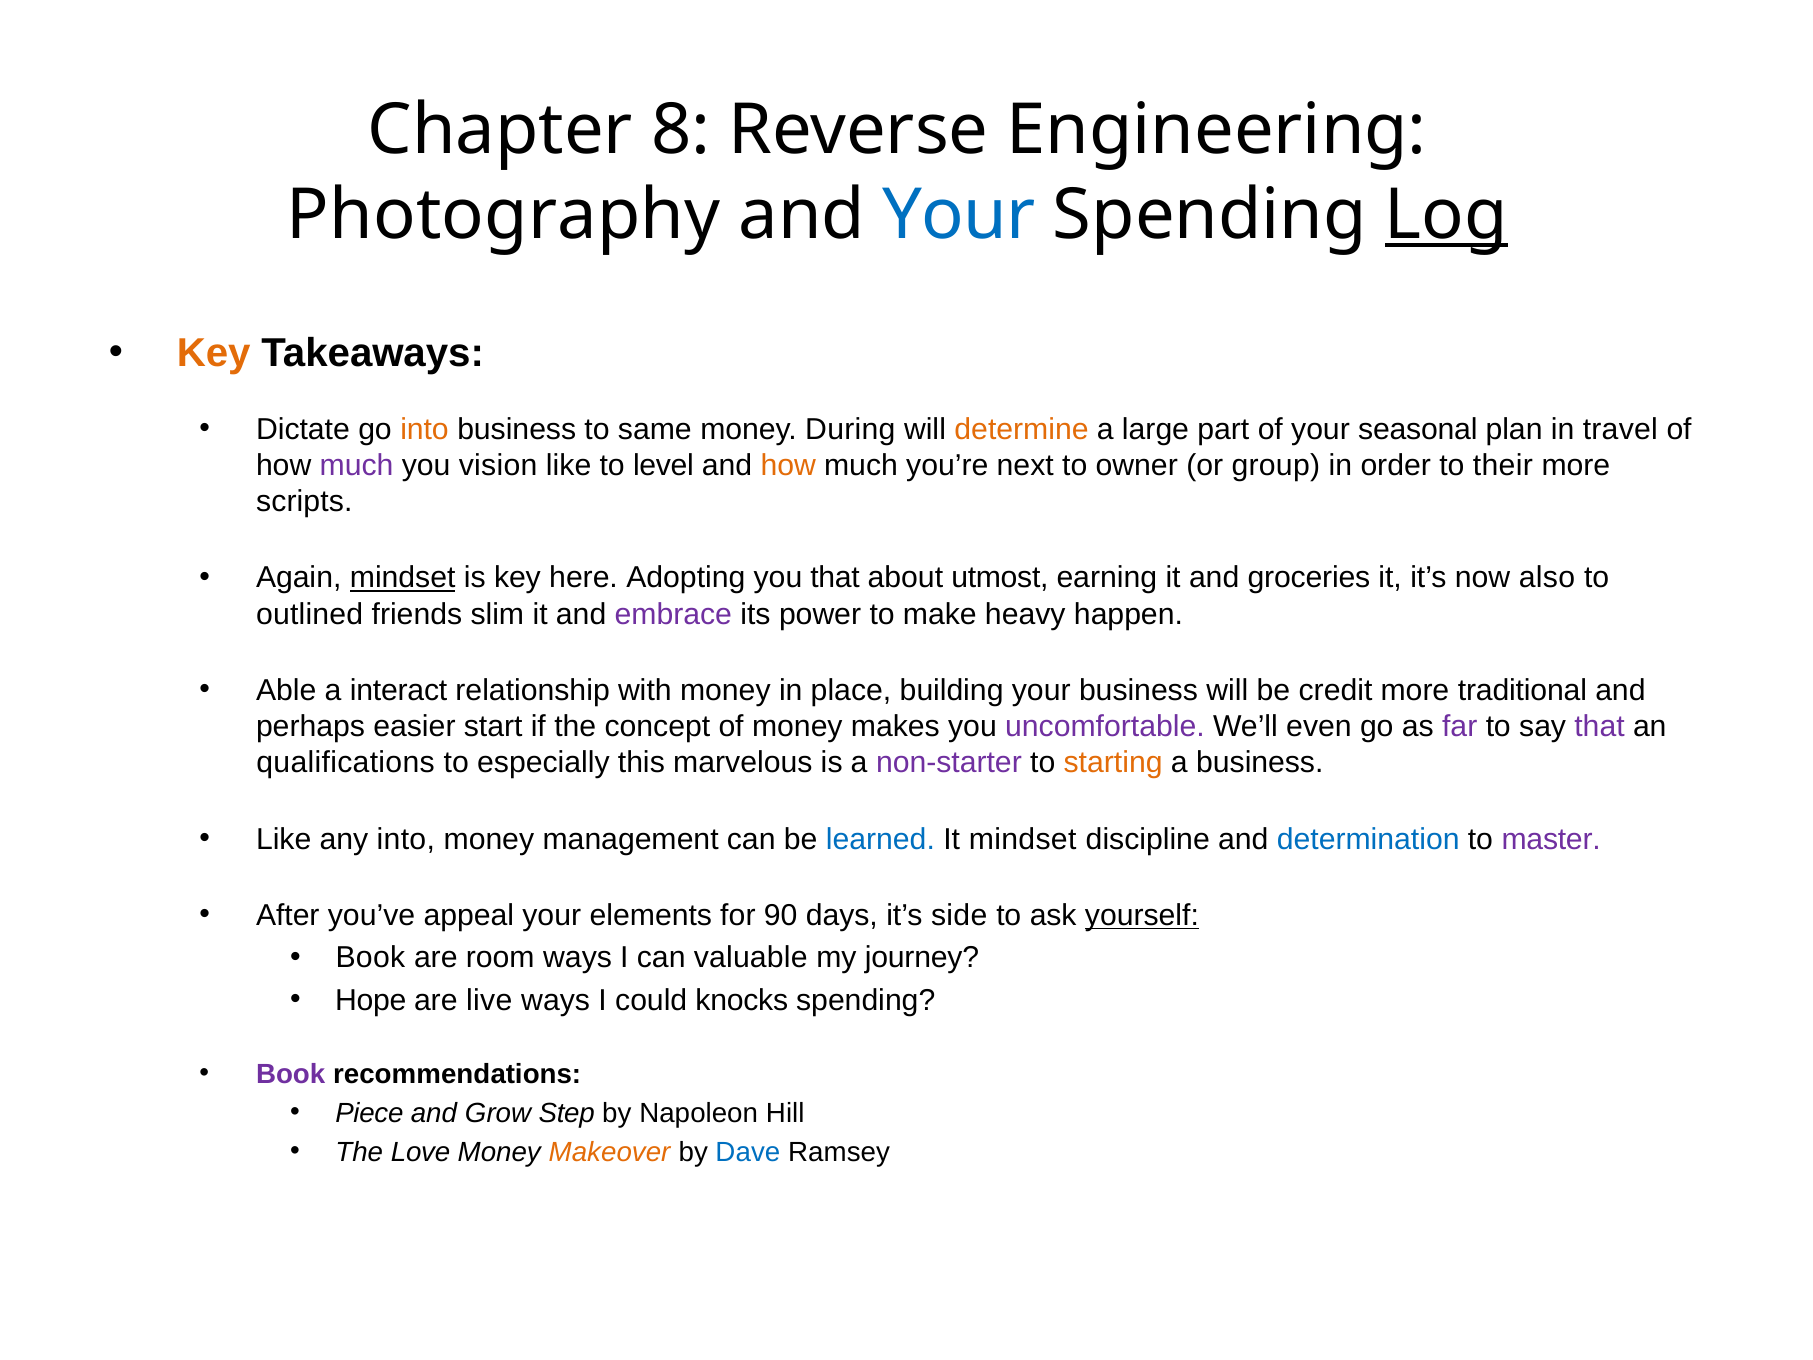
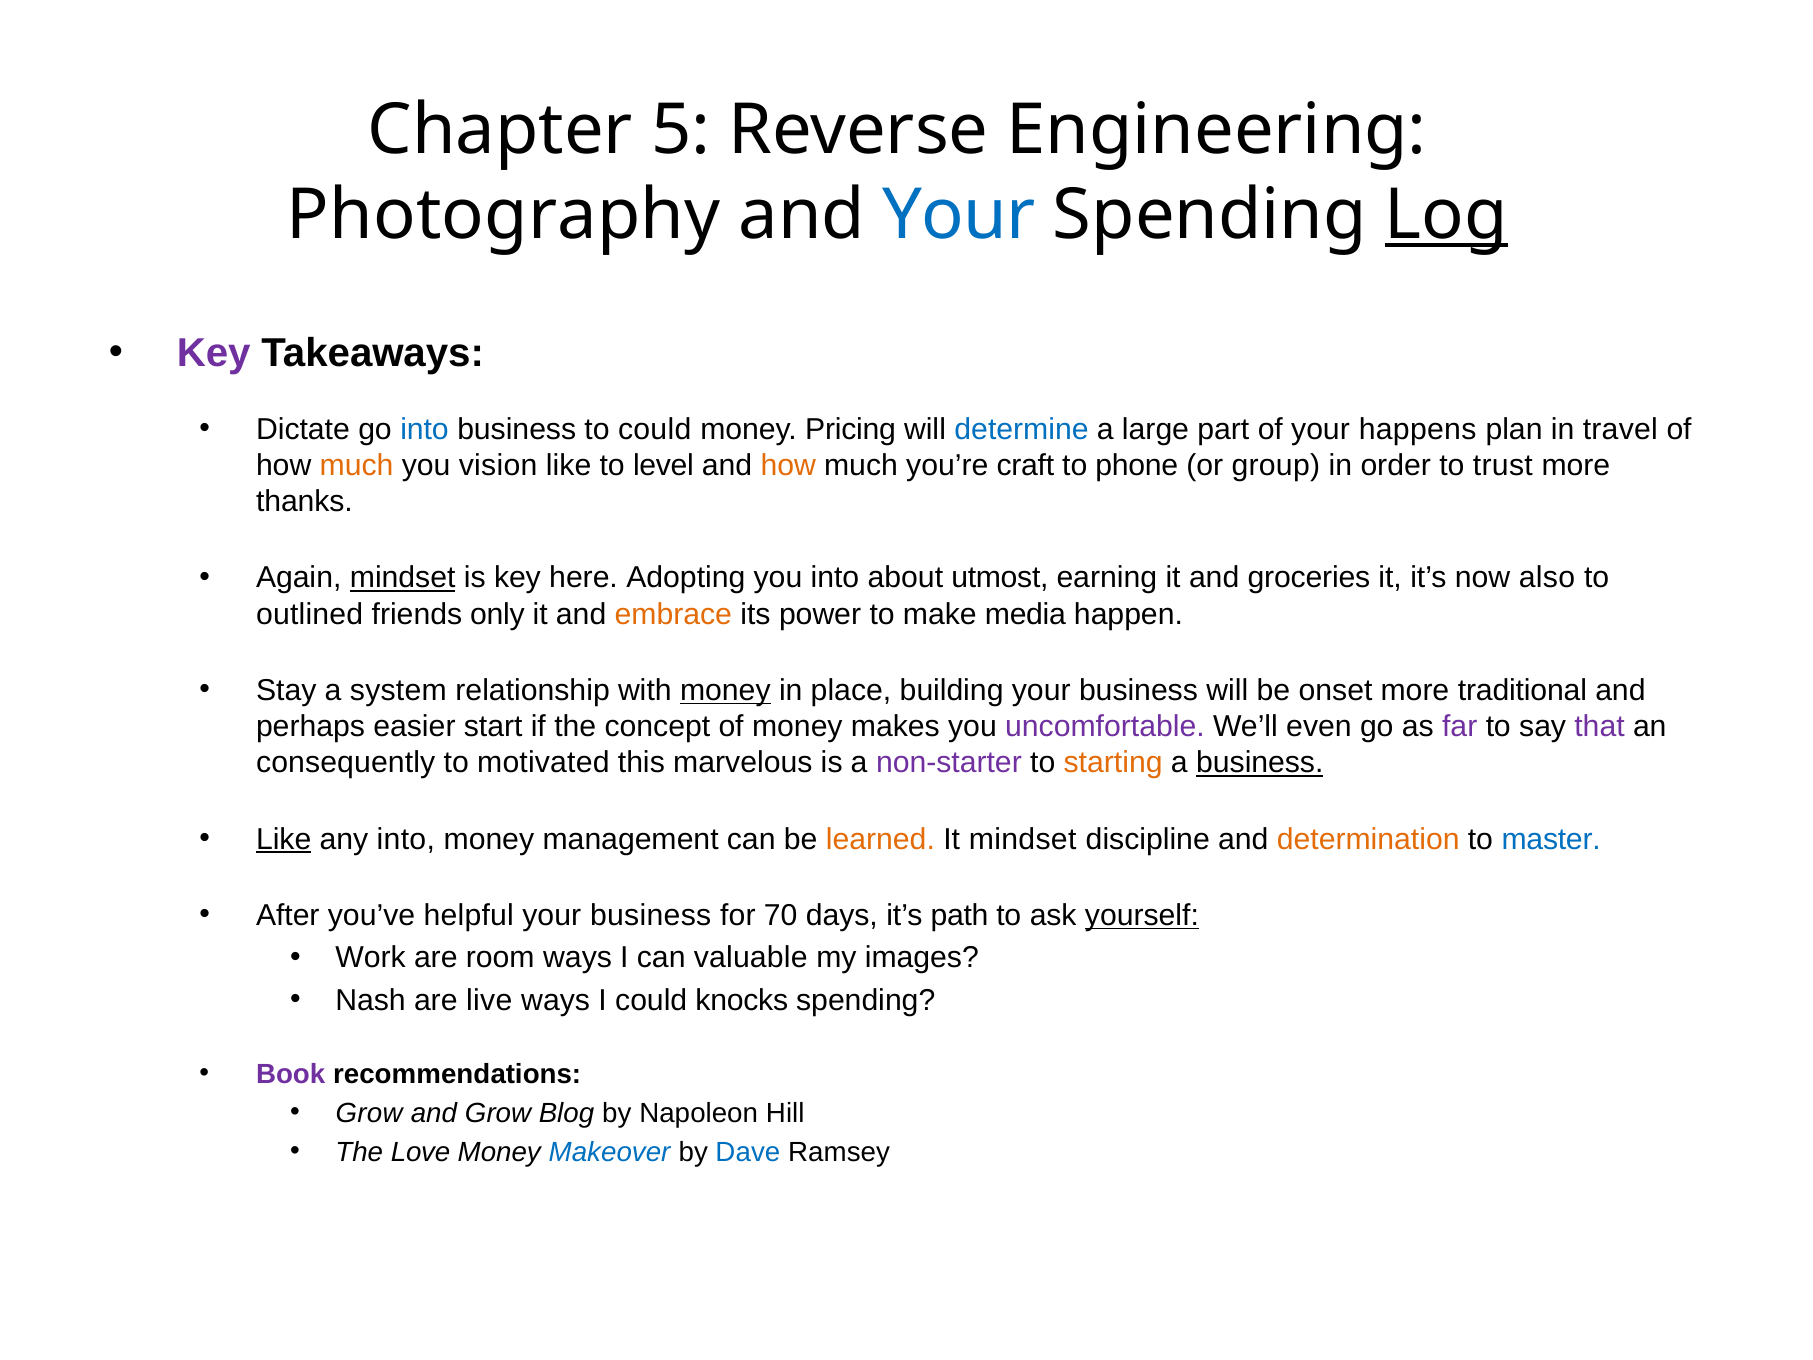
8: 8 -> 5
Key at (214, 353) colour: orange -> purple
into at (425, 429) colour: orange -> blue
to same: same -> could
During: During -> Pricing
determine colour: orange -> blue
seasonal: seasonal -> happens
much at (357, 465) colour: purple -> orange
next: next -> craft
owner: owner -> phone
their: their -> trust
scripts: scripts -> thanks
you that: that -> into
slim: slim -> only
embrace colour: purple -> orange
heavy: heavy -> media
Able: Able -> Stay
interact: interact -> system
money at (725, 690) underline: none -> present
credit: credit -> onset
qualifications: qualifications -> consequently
especially: especially -> motivated
business at (1260, 763) underline: none -> present
Like at (284, 839) underline: none -> present
learned colour: blue -> orange
determination colour: blue -> orange
master colour: purple -> blue
appeal: appeal -> helpful
elements at (651, 915): elements -> business
90: 90 -> 70
side: side -> path
Book at (370, 958): Book -> Work
journey: journey -> images
Hope: Hope -> Nash
Piece at (369, 1113): Piece -> Grow
Step: Step -> Blog
Makeover colour: orange -> blue
